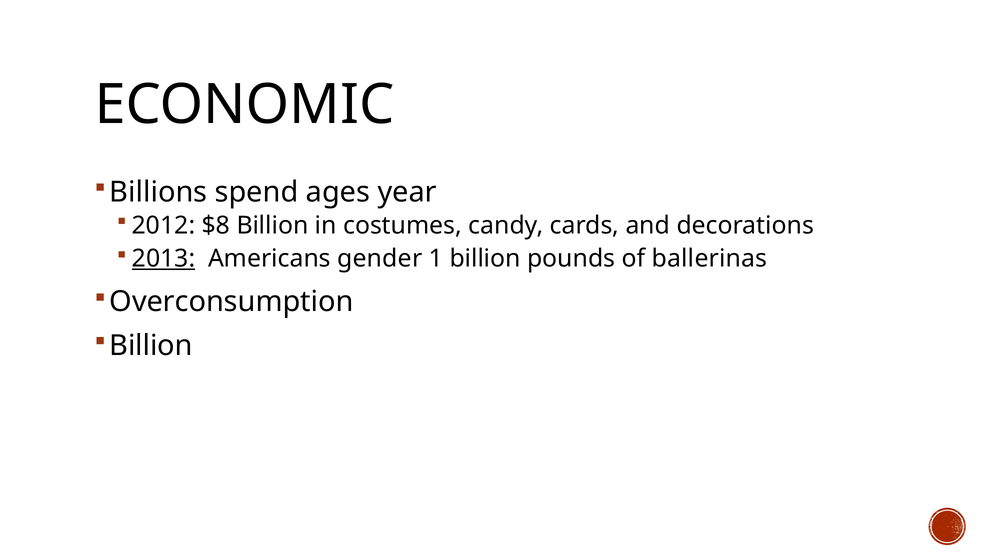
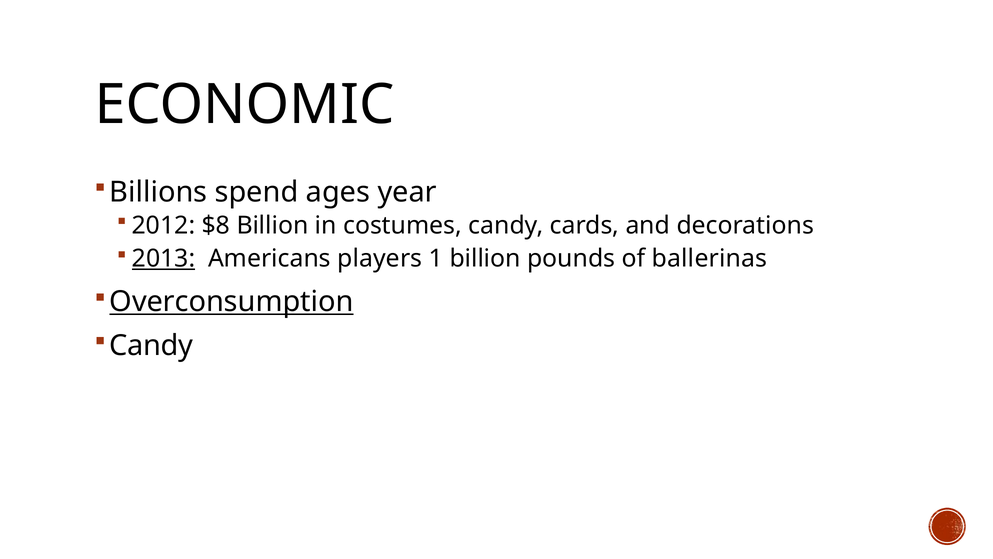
gender: gender -> players
Overconsumption underline: none -> present
Billion at (151, 345): Billion -> Candy
